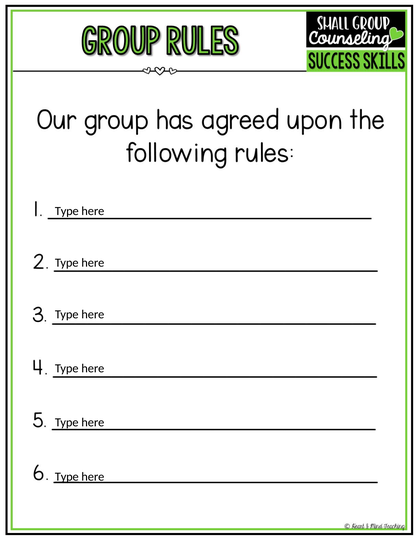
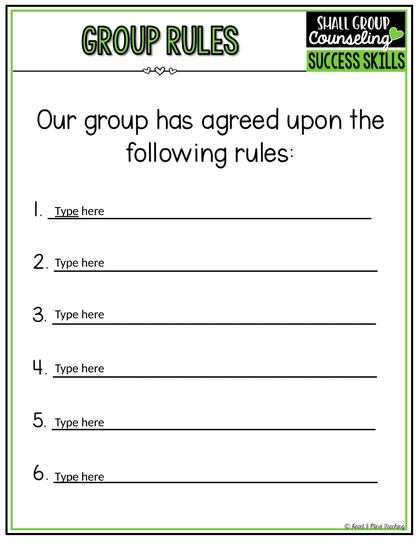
Type at (67, 211) underline: none -> present
